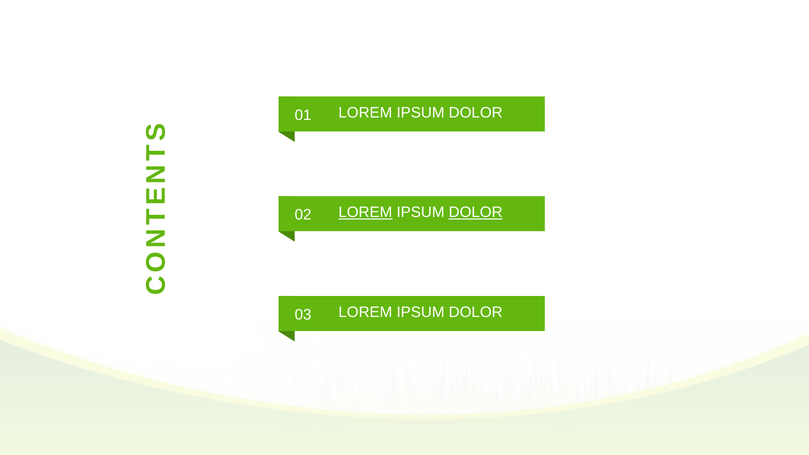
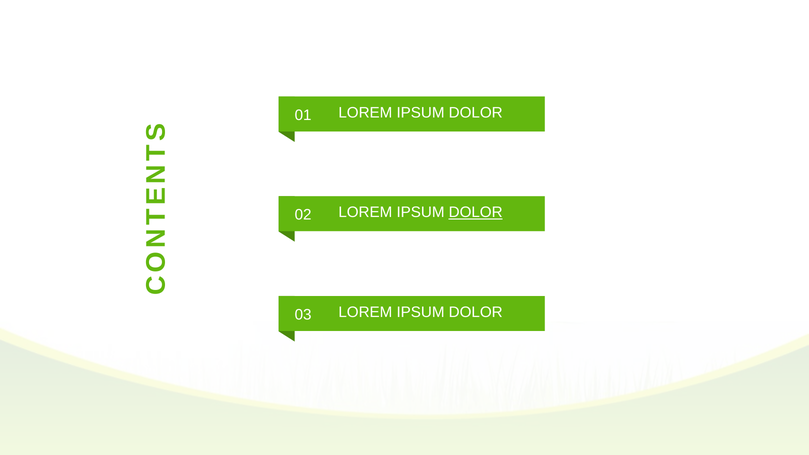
LOREM at (365, 212) underline: present -> none
